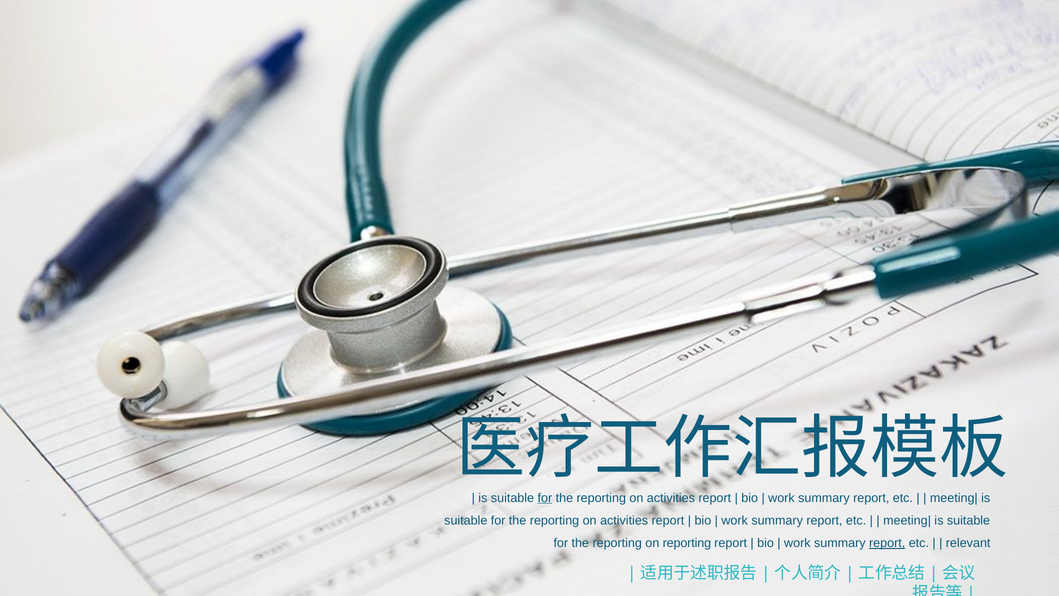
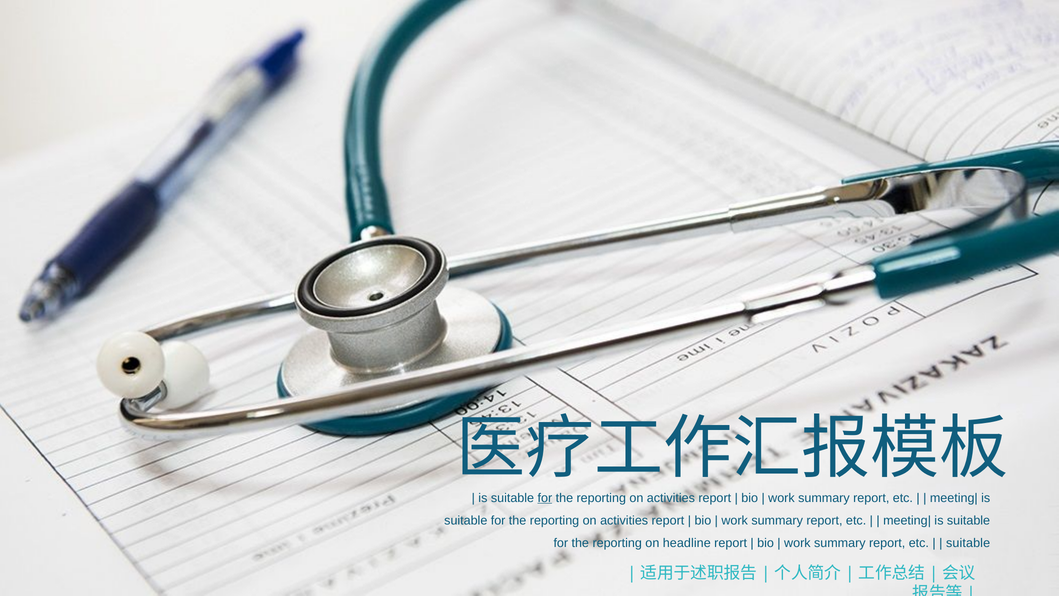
on reporting: reporting -> headline
report at (887, 543) underline: present -> none
relevant at (968, 543): relevant -> suitable
